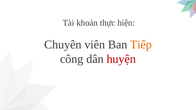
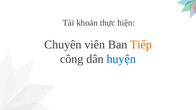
huyện colour: red -> blue
